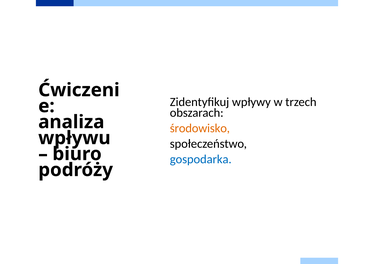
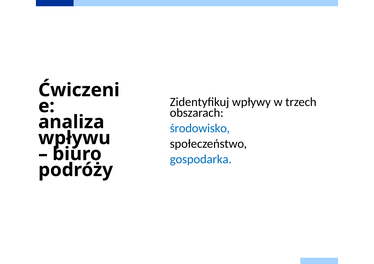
środowisko colour: orange -> blue
